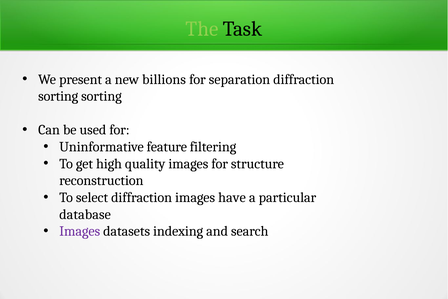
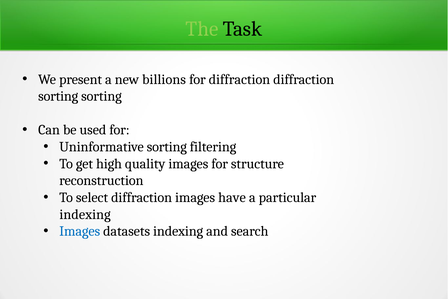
for separation: separation -> diffraction
Uninformative feature: feature -> sorting
database at (85, 214): database -> indexing
Images at (80, 231) colour: purple -> blue
